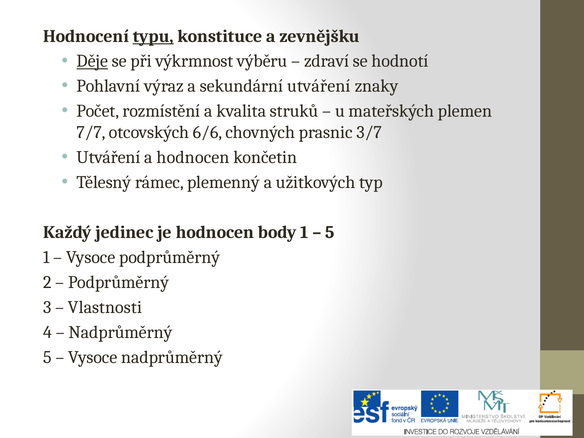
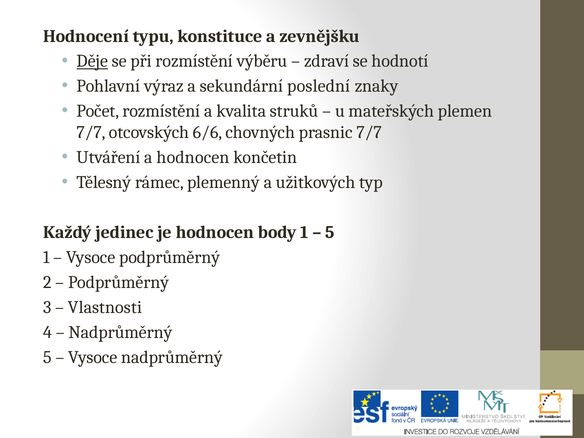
typu underline: present -> none
při výkrmnost: výkrmnost -> rozmístění
sekundární utváření: utváření -> poslední
prasnic 3/7: 3/7 -> 7/7
